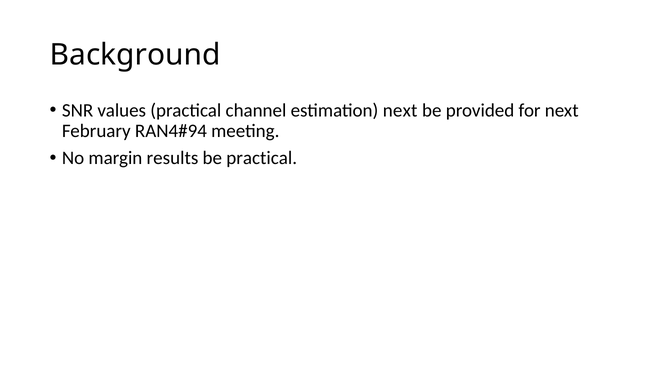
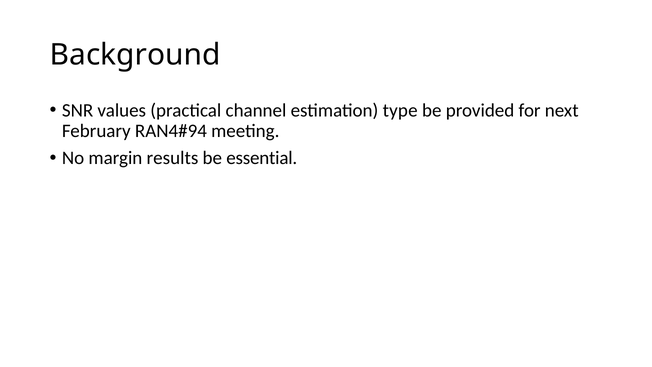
estimation next: next -> type
be practical: practical -> essential
